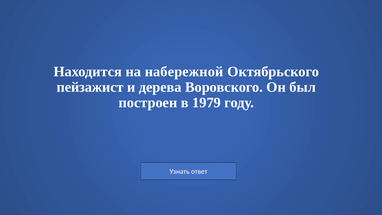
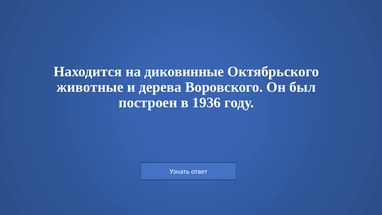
набережной: набережной -> диковинные
пейзажист: пейзажист -> животные
1979: 1979 -> 1936
